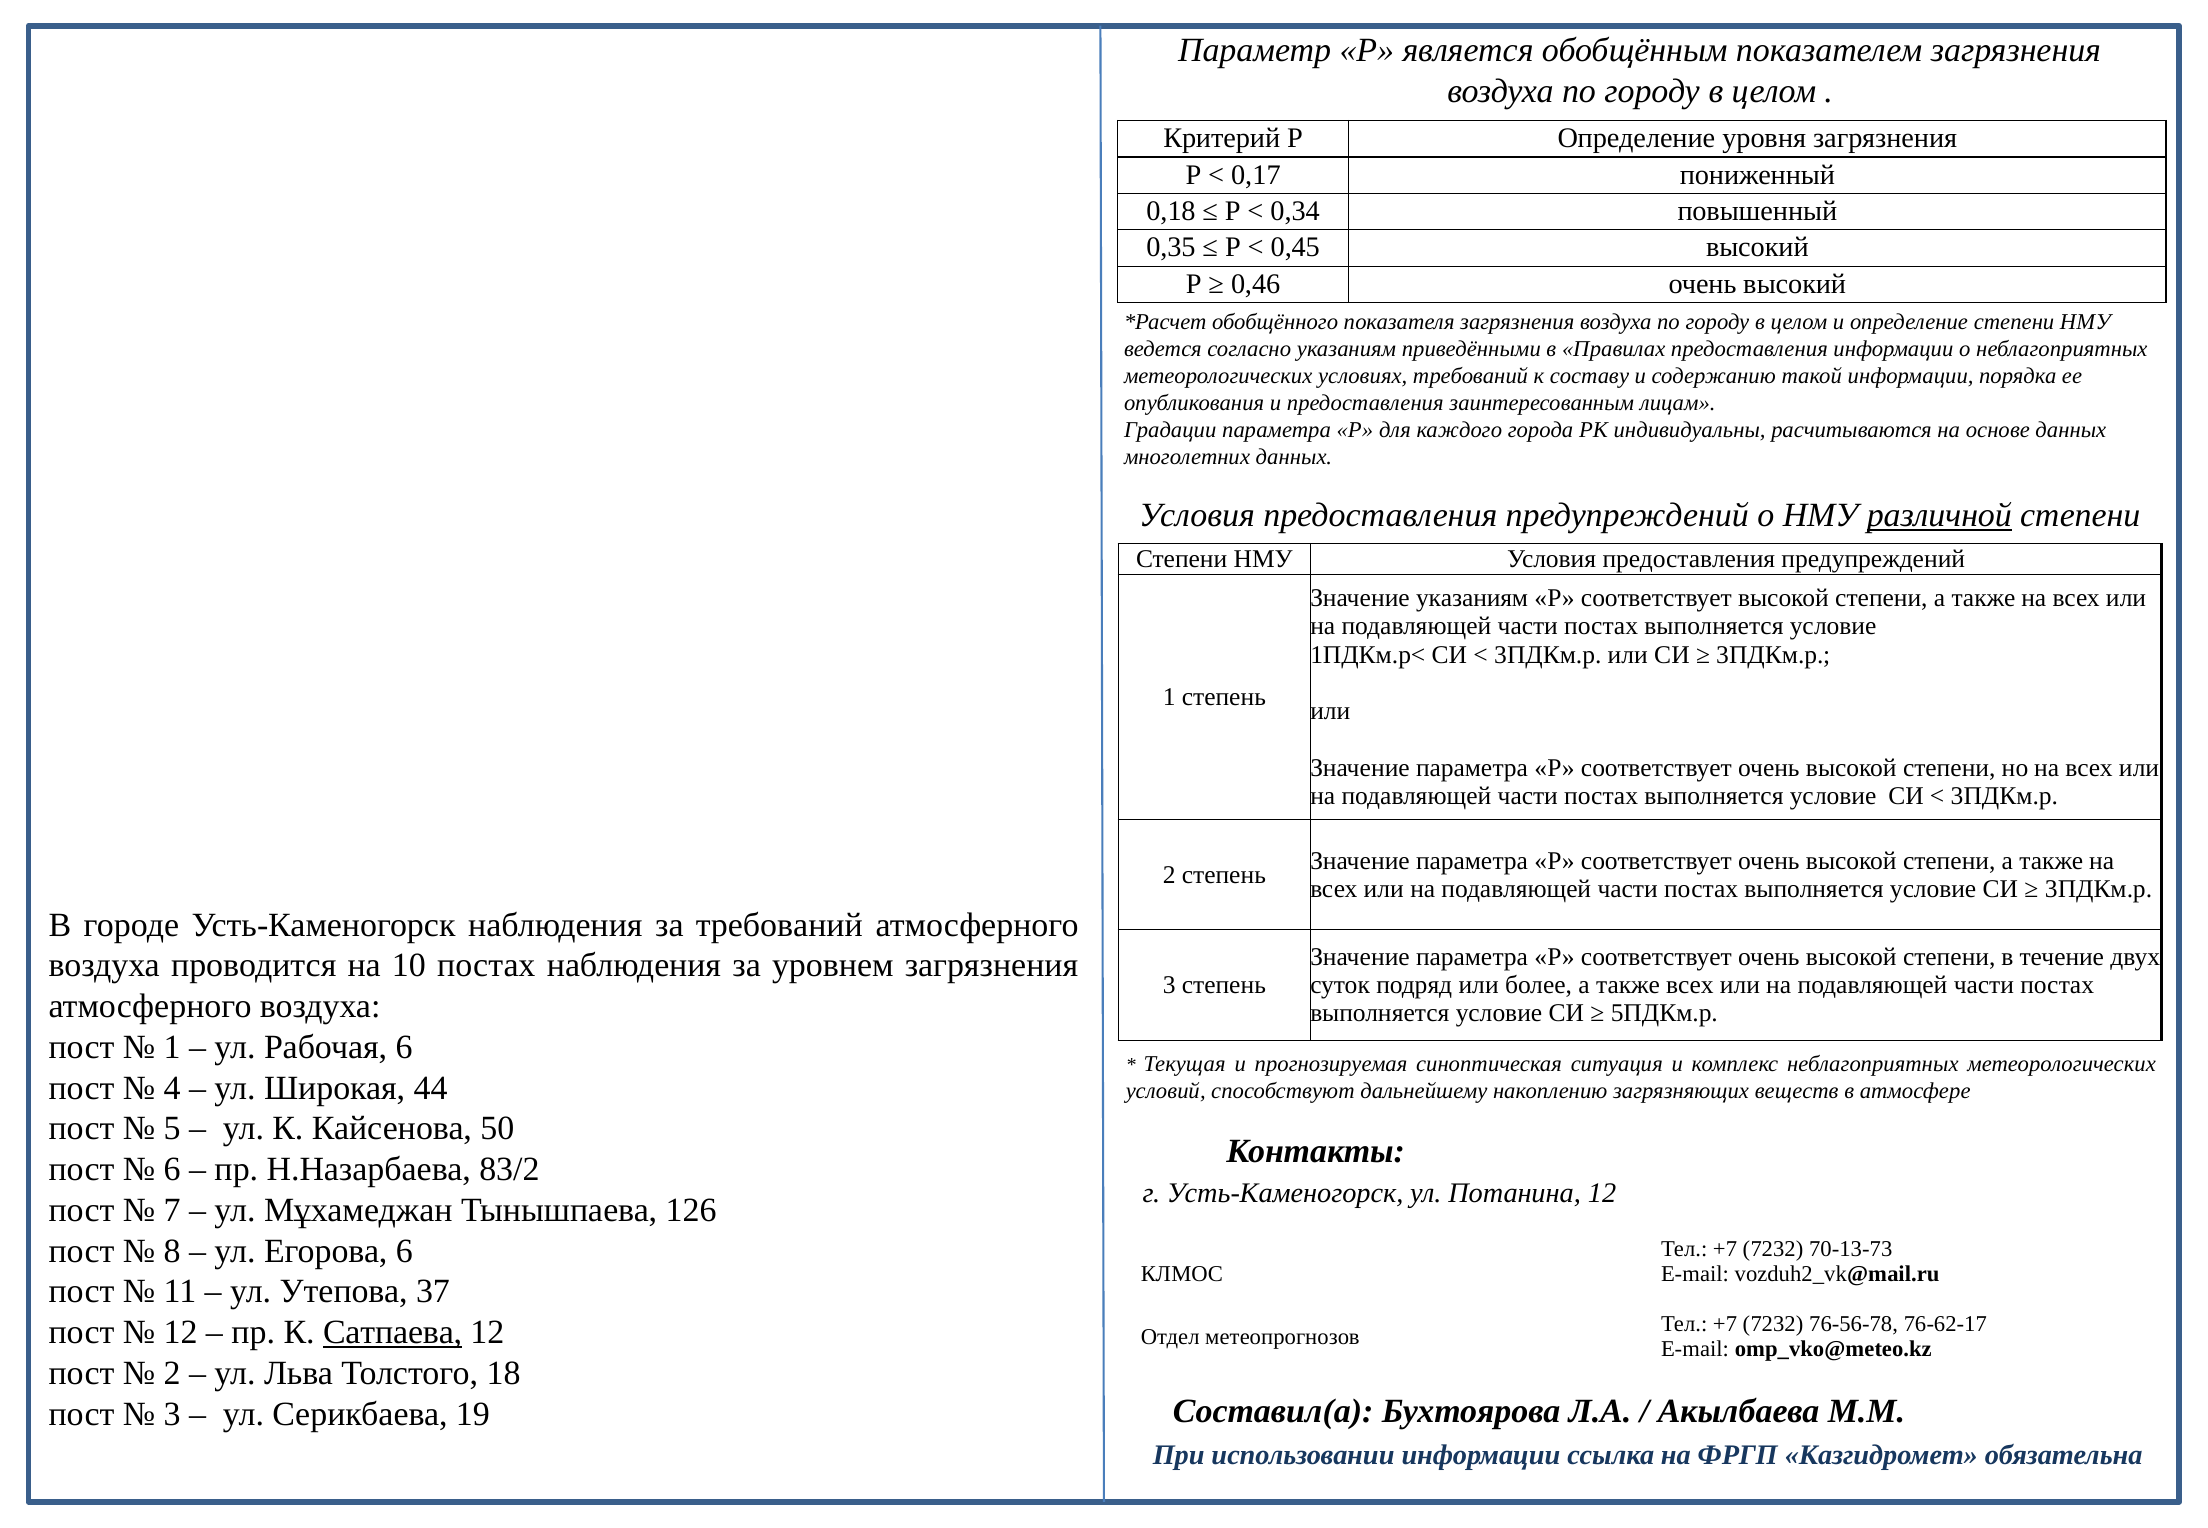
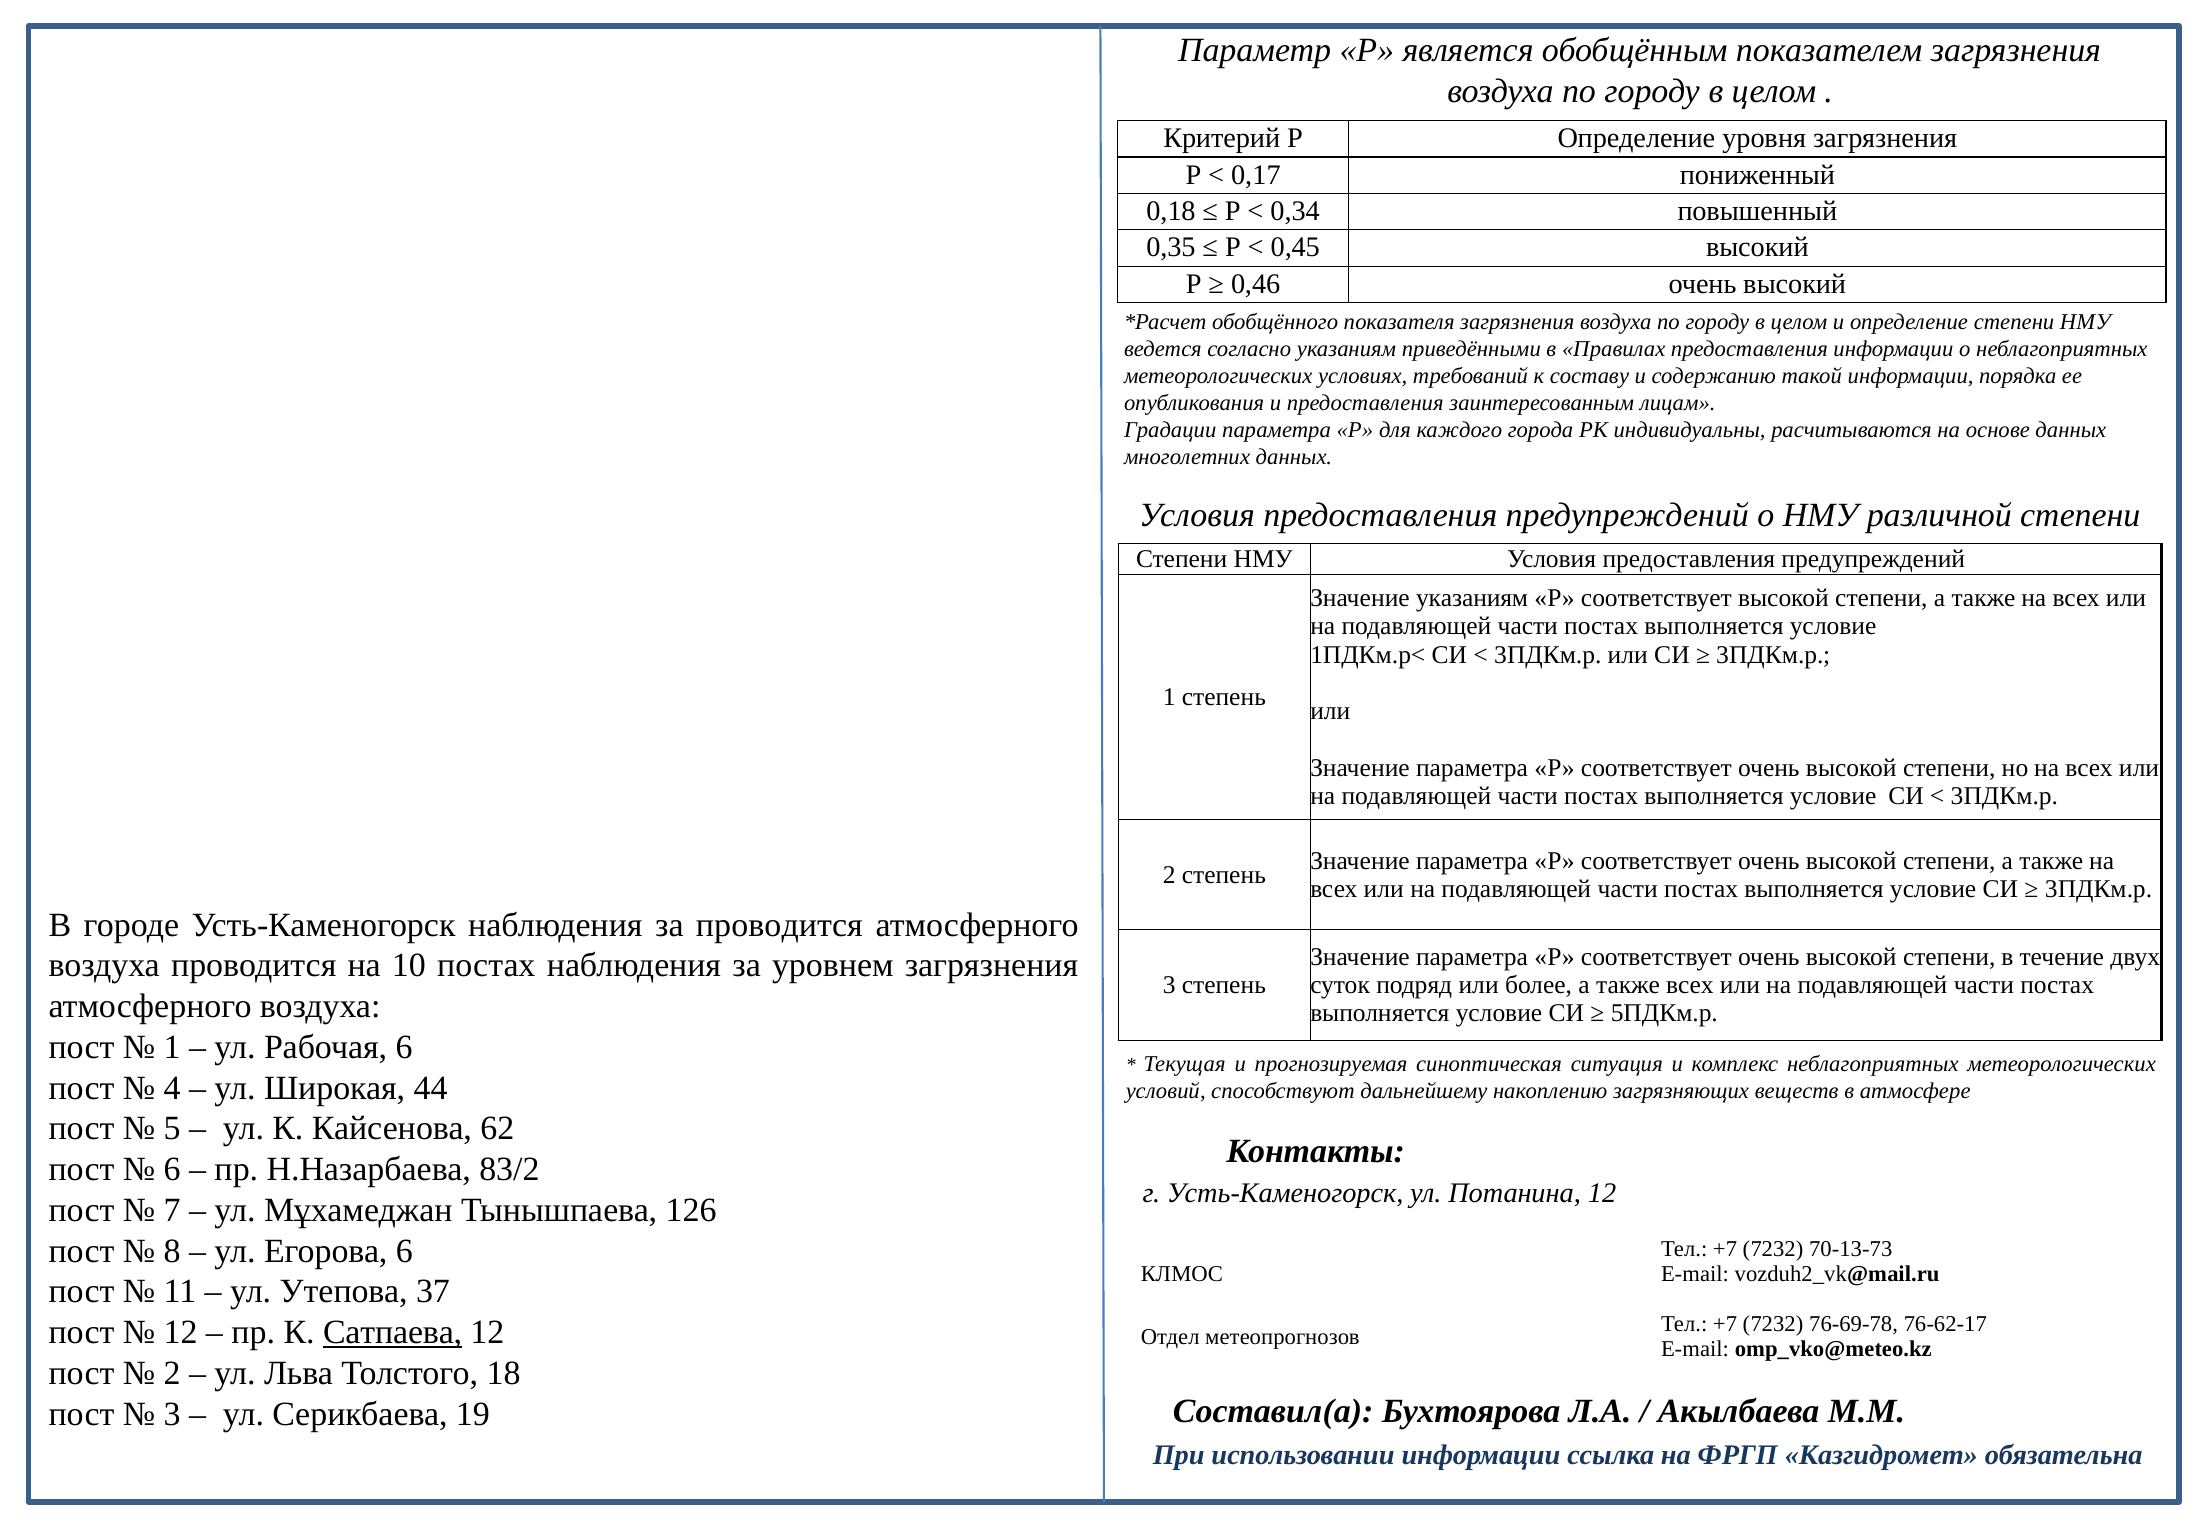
различной underline: present -> none
за требований: требований -> проводится
50: 50 -> 62
76-56-78: 76-56-78 -> 76-69-78
